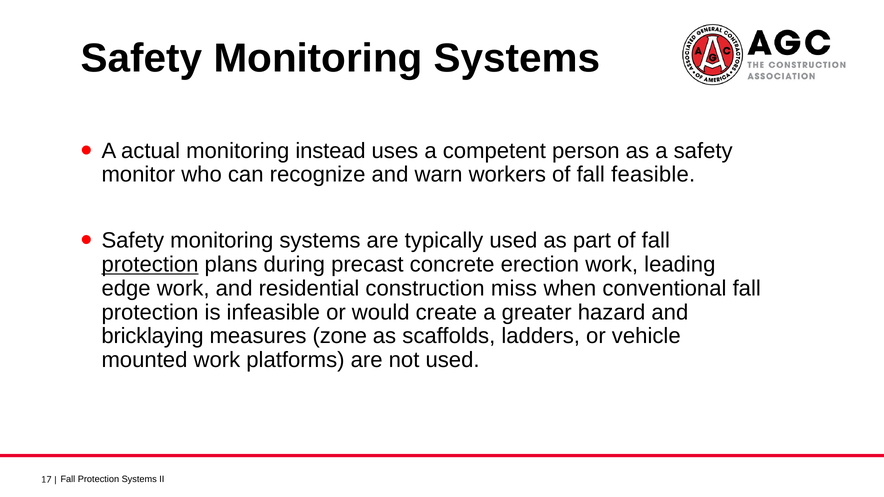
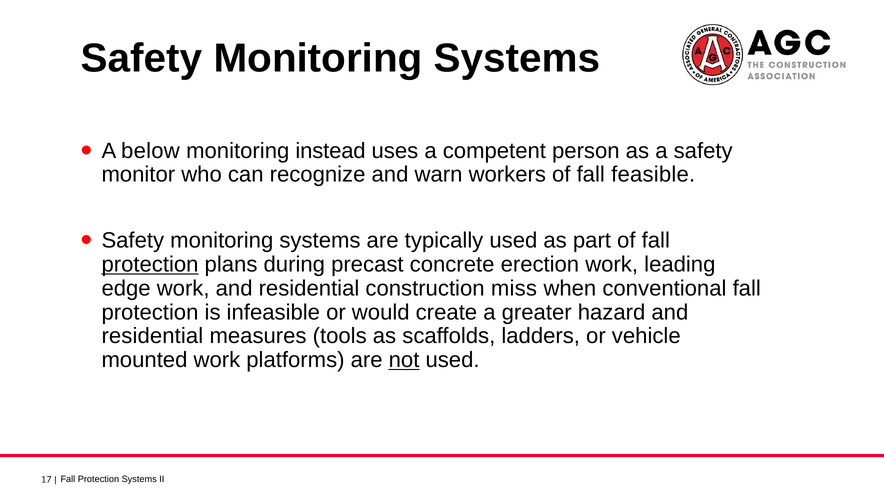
actual: actual -> below
bricklaying at (153, 336): bricklaying -> residential
zone: zone -> tools
not underline: none -> present
